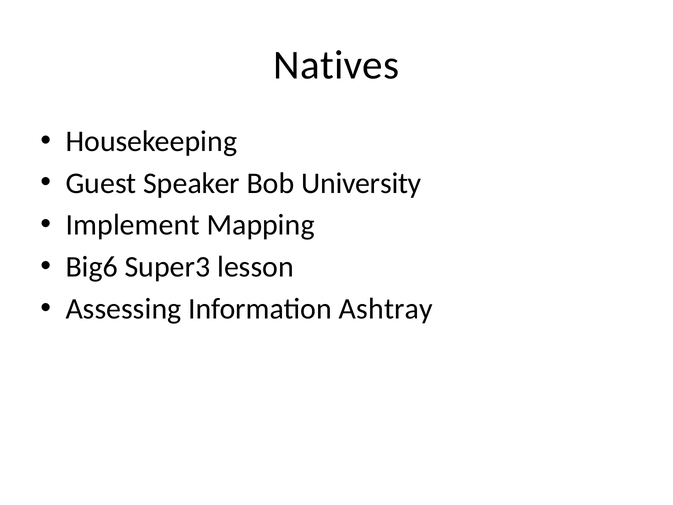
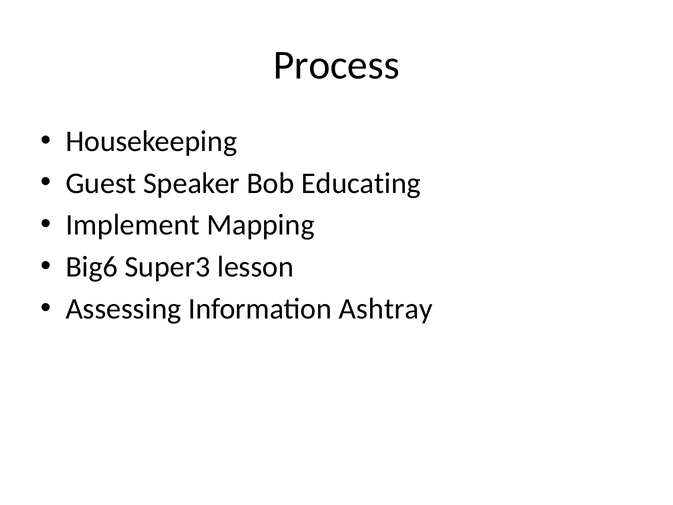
Natives: Natives -> Process
University: University -> Educating
